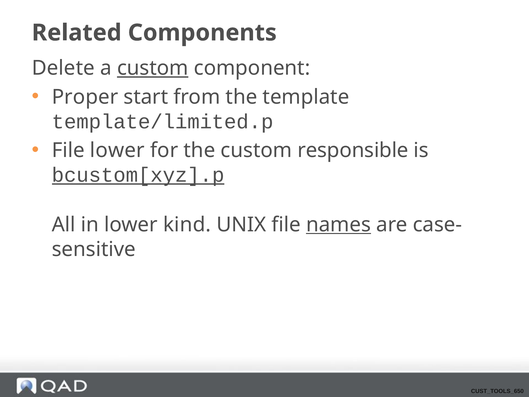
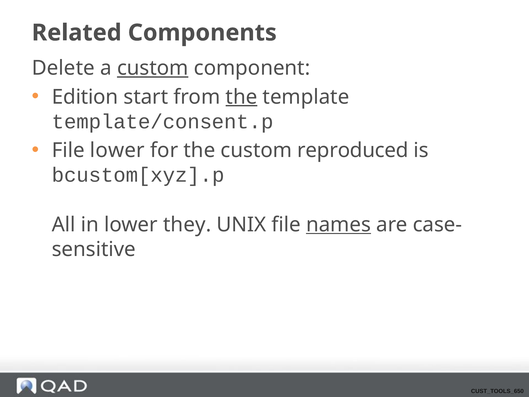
Proper: Proper -> Edition
the at (241, 97) underline: none -> present
template/limited.p: template/limited.p -> template/consent.p
responsible: responsible -> reproduced
bcustom[xyz].p underline: present -> none
kind: kind -> they
